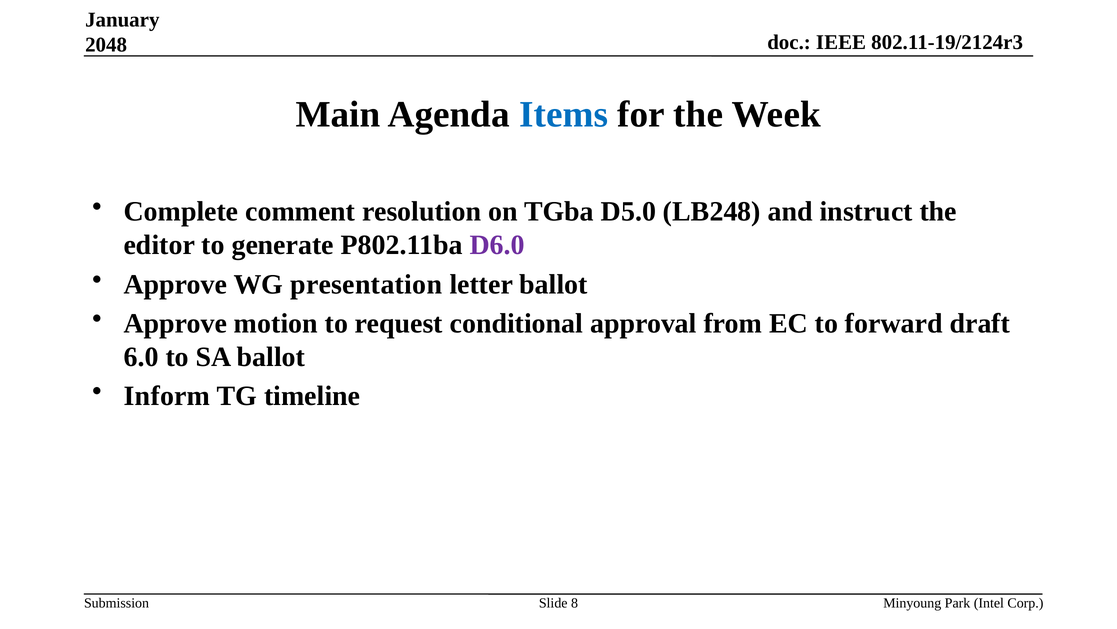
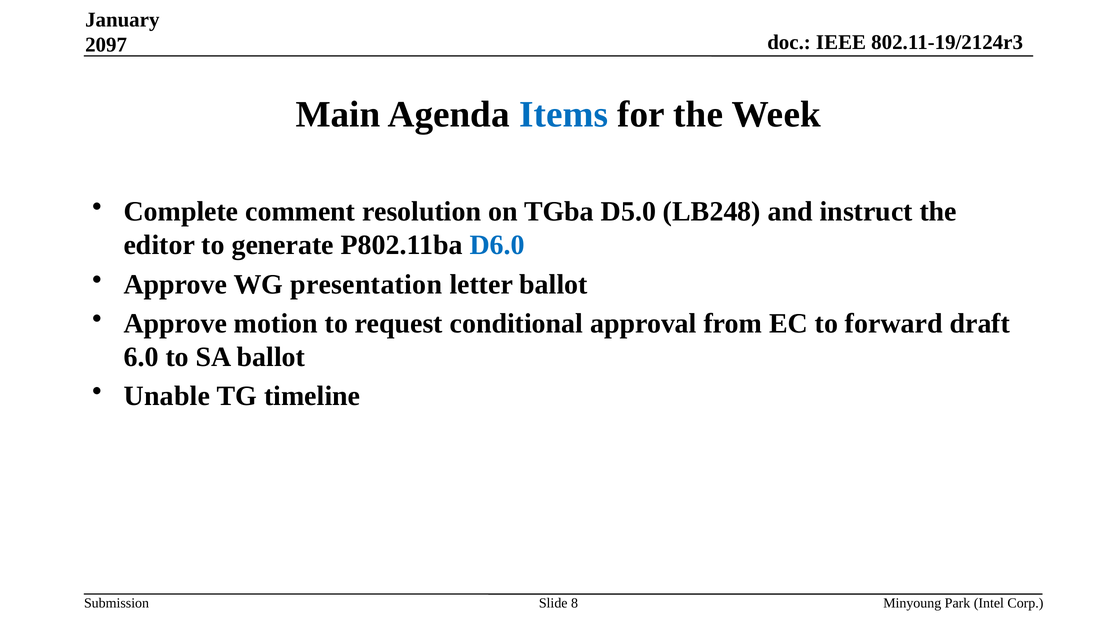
2048: 2048 -> 2097
D6.0 colour: purple -> blue
Inform: Inform -> Unable
